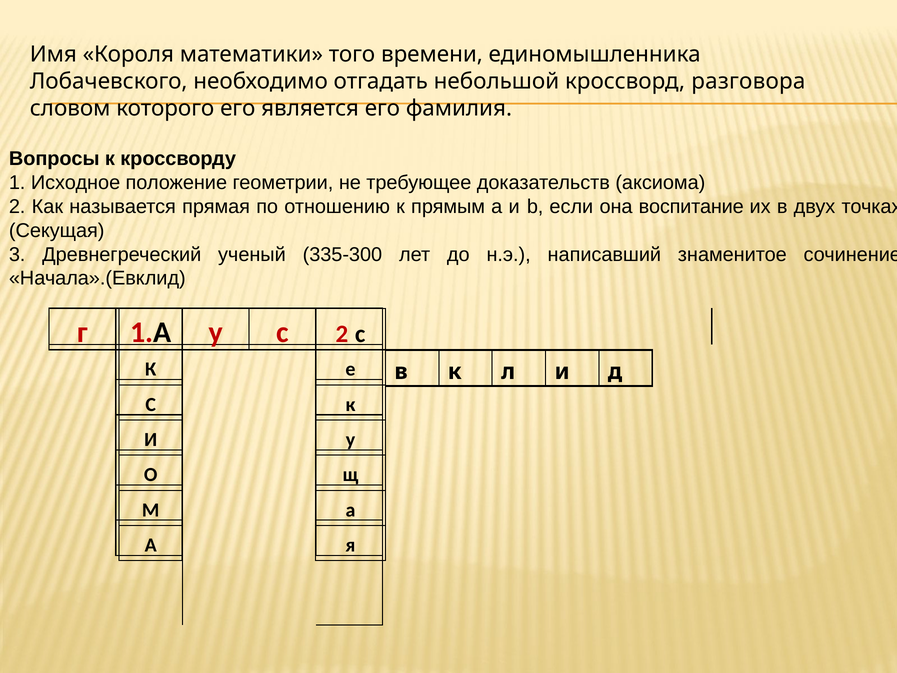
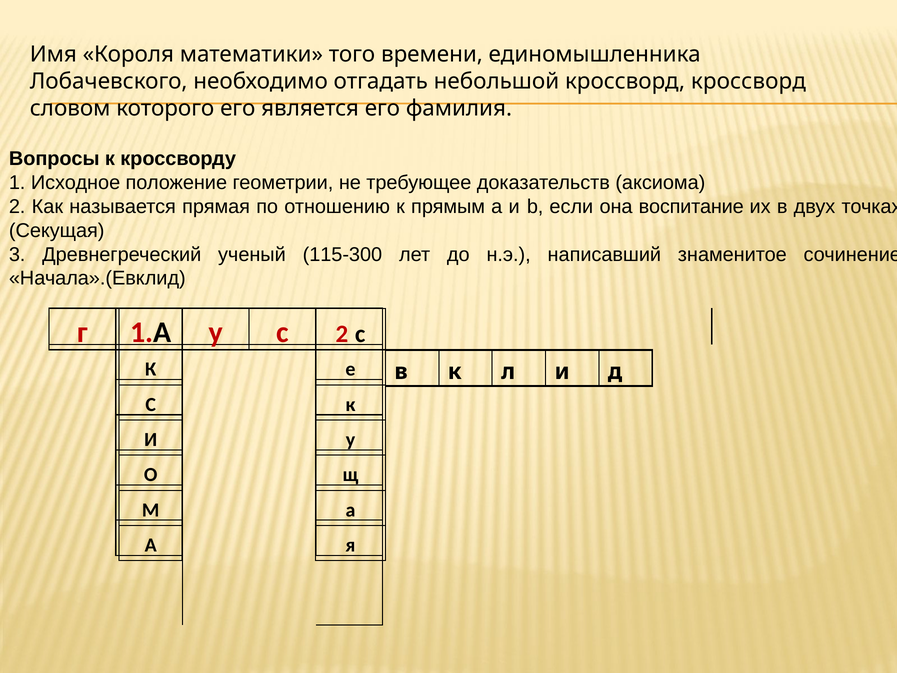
кроссворд разговора: разговора -> кроссворд
335-300: 335-300 -> 115-300
